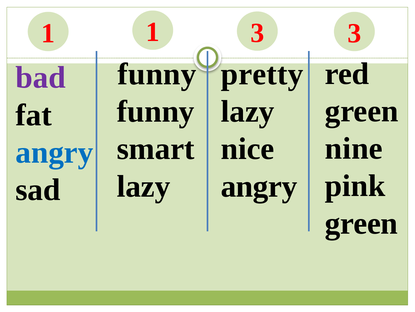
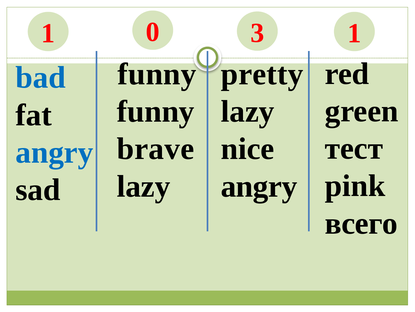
1 1: 1 -> 0
3 3: 3 -> 1
bad colour: purple -> blue
nine: nine -> тест
smart: smart -> brave
green at (361, 223): green -> всего
